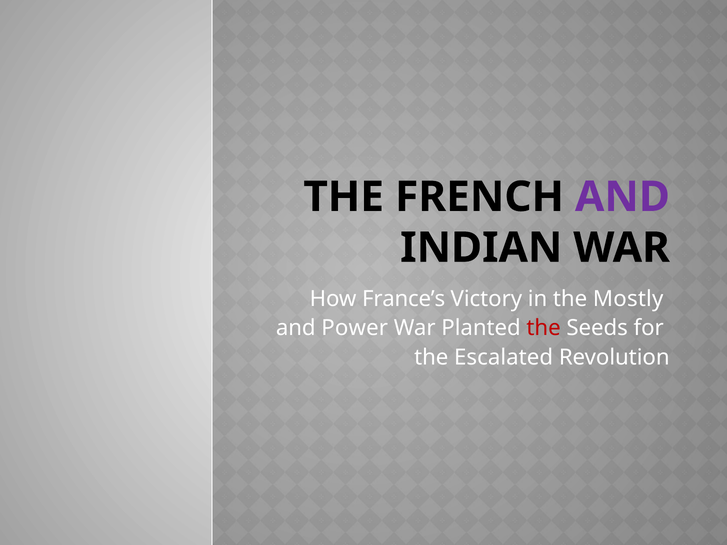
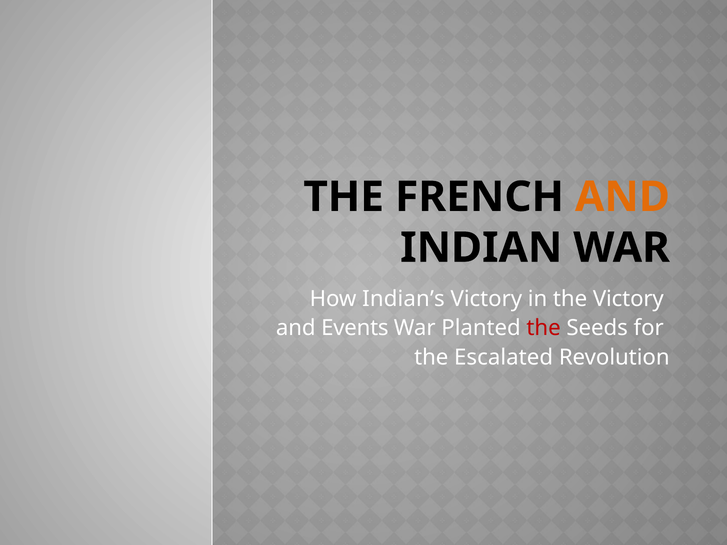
AND at (622, 197) colour: purple -> orange
France’s: France’s -> Indian’s
the Mostly: Mostly -> Victory
Power: Power -> Events
